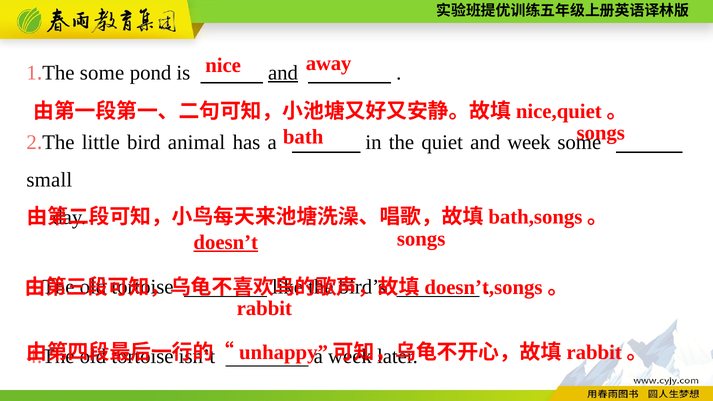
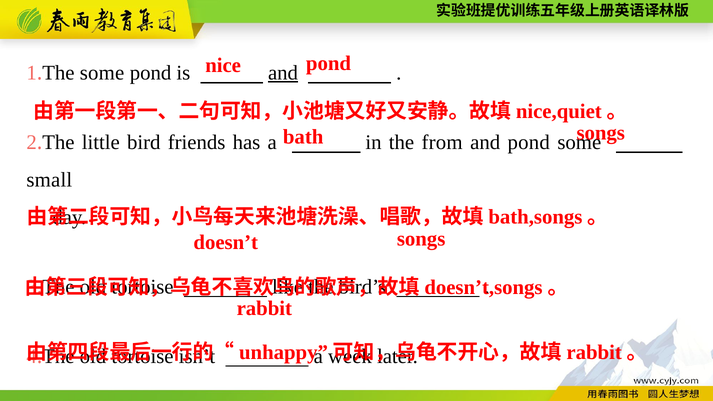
nice away: away -> pond
animal: animal -> friends
quiet: quiet -> from
and week: week -> pond
doesn’t underline: present -> none
